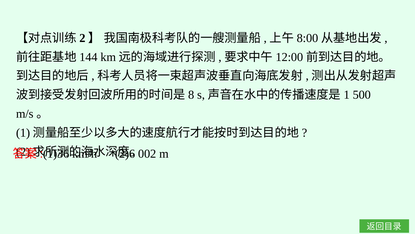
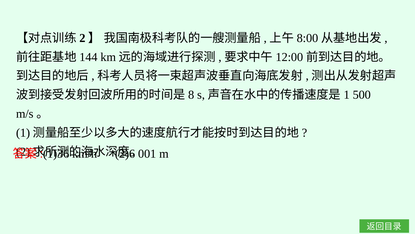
002: 002 -> 001
